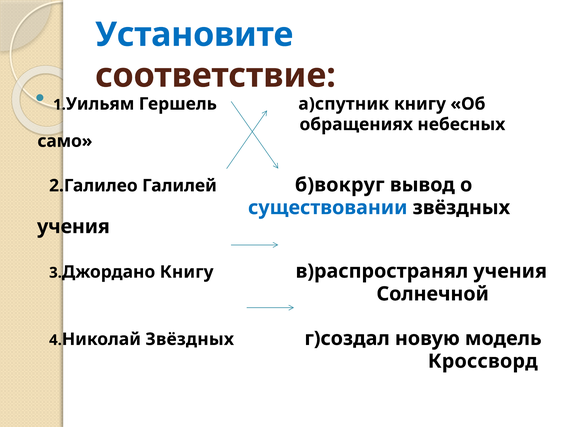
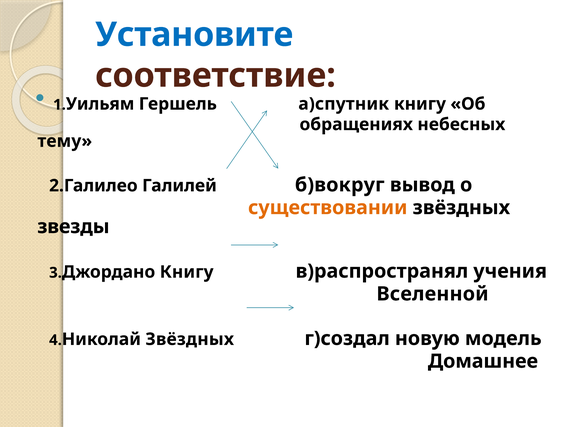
само: само -> тему
существовании colour: blue -> orange
учения at (73, 227): учения -> звезды
Солнечной: Солнечной -> Вселенной
Кроссворд: Кроссворд -> Домашнее
